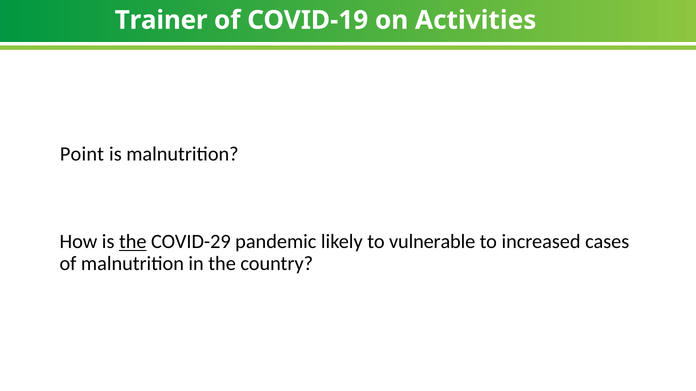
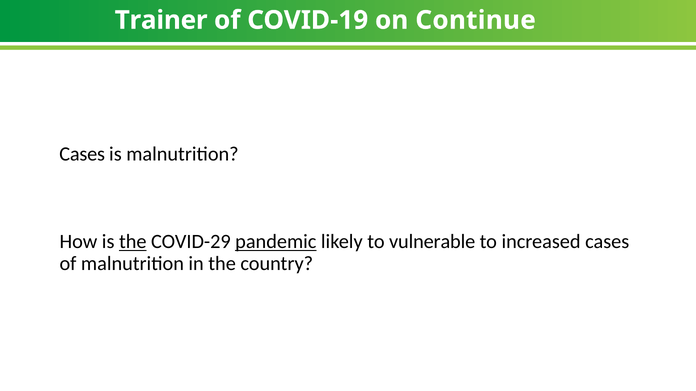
Activities: Activities -> Continue
Point at (82, 154): Point -> Cases
pandemic underline: none -> present
